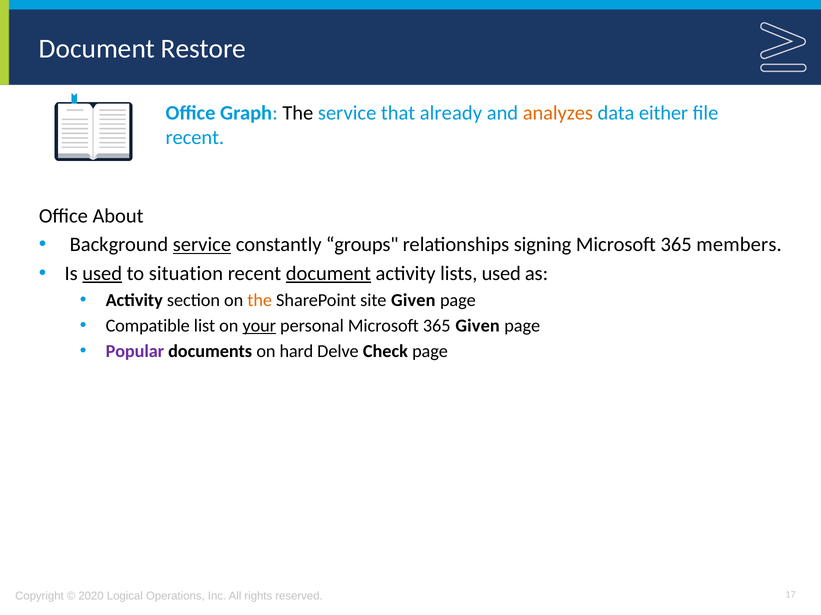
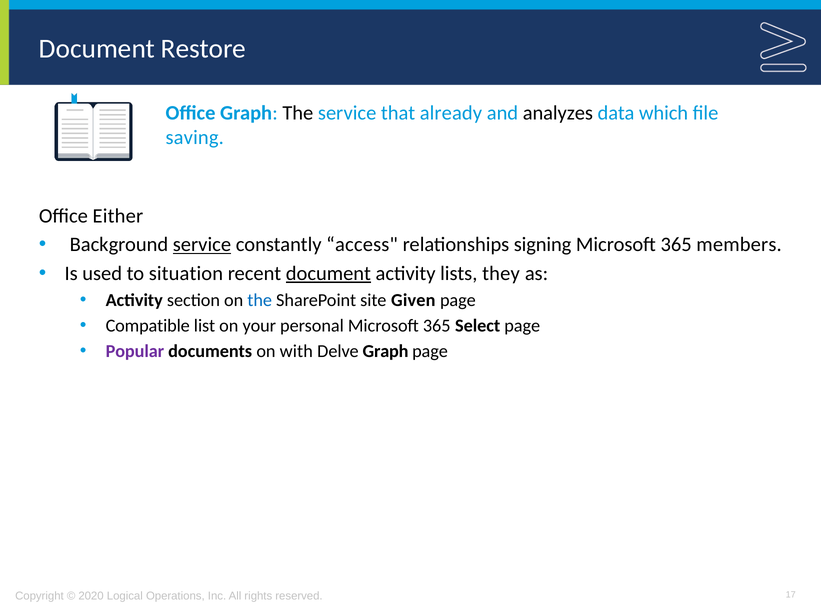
analyzes colour: orange -> black
either: either -> which
recent at (195, 138): recent -> saving
About: About -> Either
groups: groups -> access
used at (102, 274) underline: present -> none
lists used: used -> they
the at (260, 300) colour: orange -> blue
your underline: present -> none
365 Given: Given -> Select
hard: hard -> with
Delve Check: Check -> Graph
